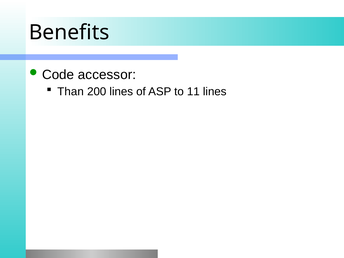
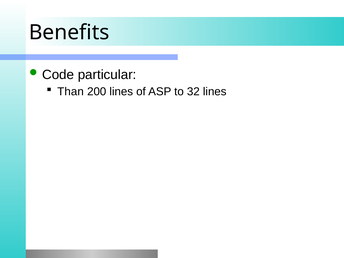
accessor: accessor -> particular
11: 11 -> 32
